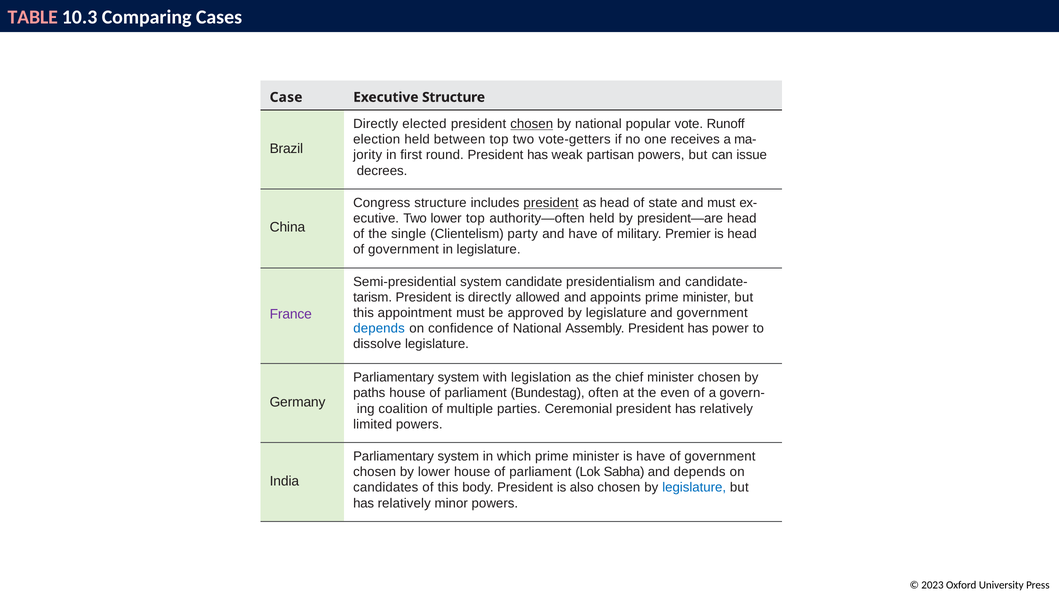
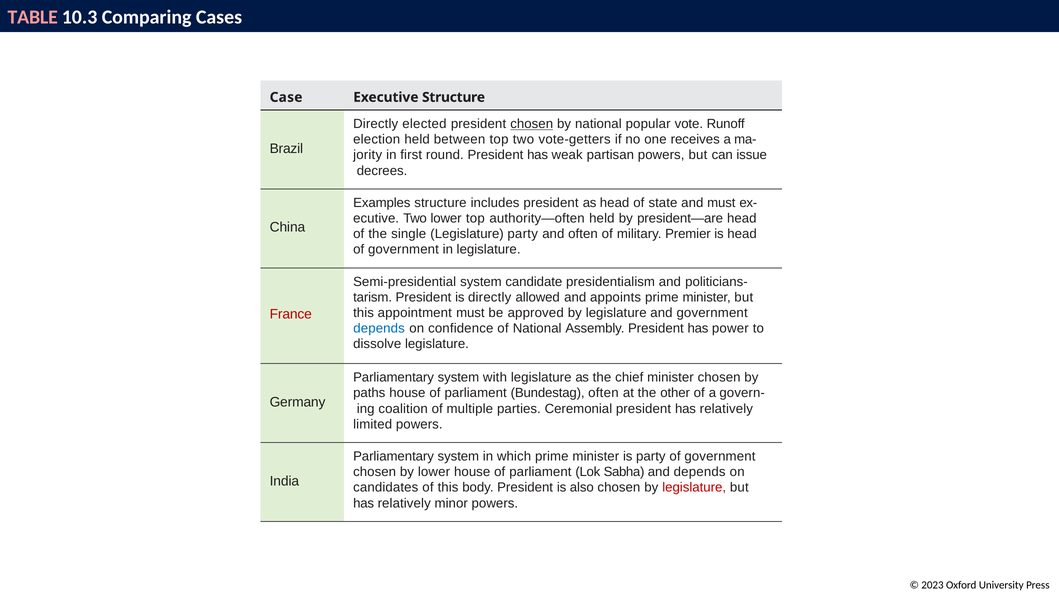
Congress: Congress -> Examples
president at (551, 203) underline: present -> none
single Clientelism: Clientelism -> Legislature
and have: have -> often
candidate-: candidate- -> politicians-
France colour: purple -> red
with legislation: legislation -> legislature
even: even -> other
is have: have -> party
legislature at (694, 487) colour: blue -> red
